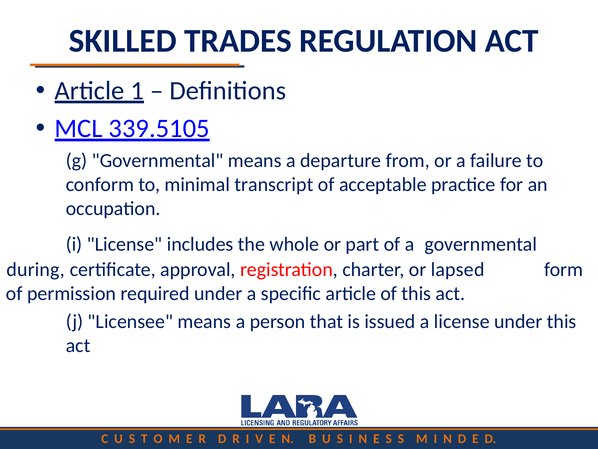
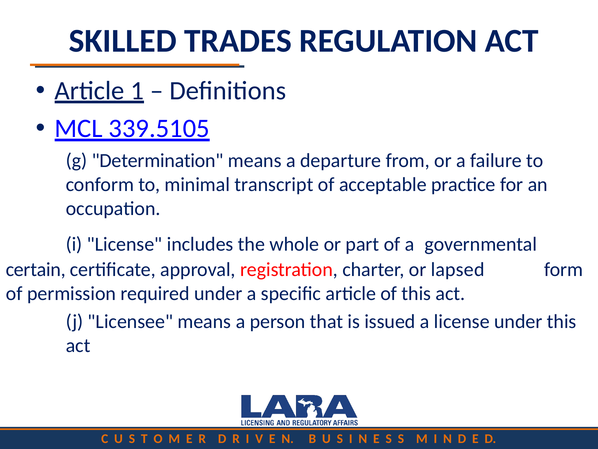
g Governmental: Governmental -> Determination
during: during -> certain
